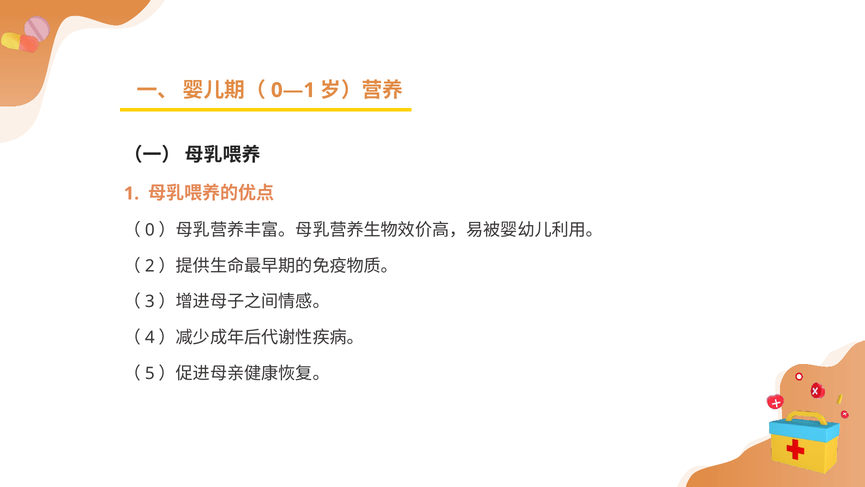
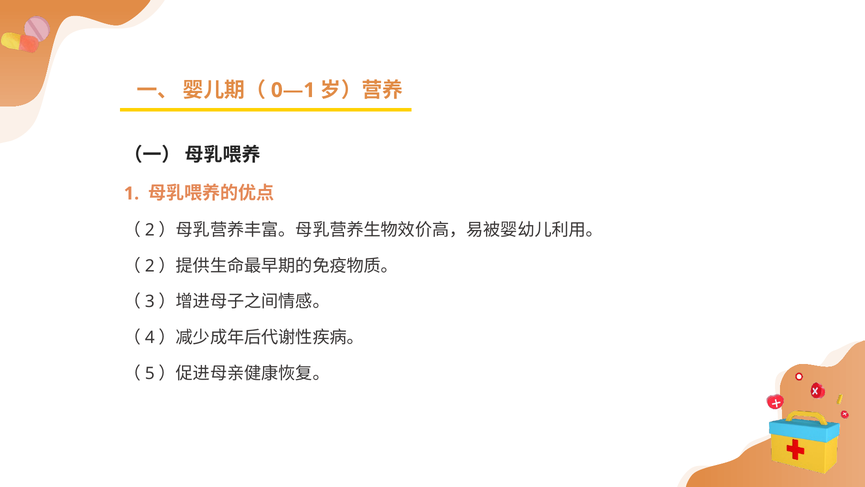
0 at (150, 230): 0 -> 2
